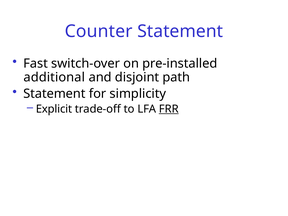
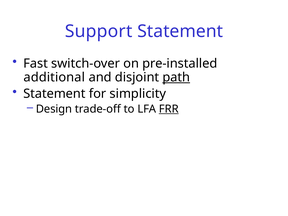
Counter: Counter -> Support
path underline: none -> present
Explicit: Explicit -> Design
